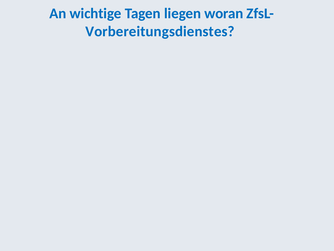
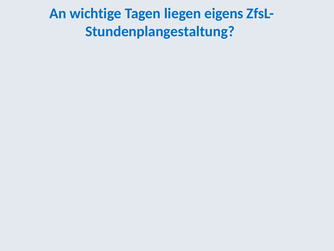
woran: woran -> eigens
Vorbereitungsdienstes: Vorbereitungsdienstes -> Stundenplangestaltung
